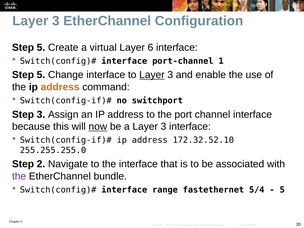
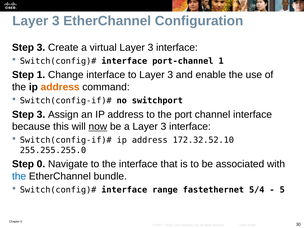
5 at (41, 47): 5 -> 3
virtual Layer 6: 6 -> 3
5 at (41, 75): 5 -> 1
Layer at (152, 75) underline: present -> none
2: 2 -> 0
the at (19, 176) colour: purple -> blue
